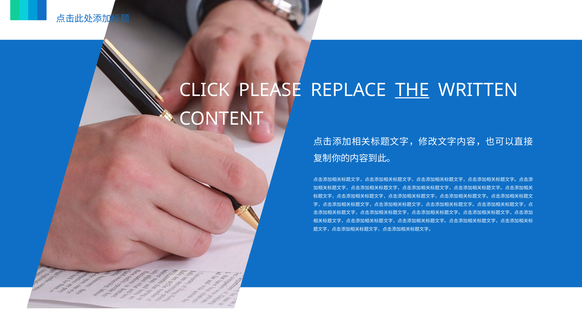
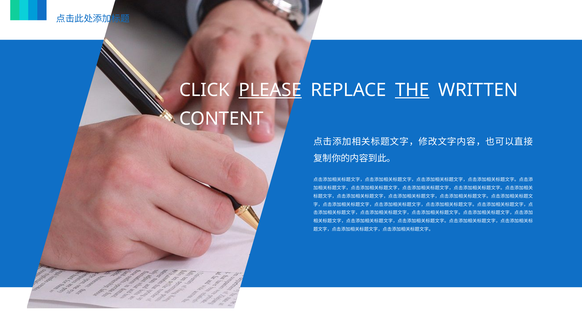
PLEASE underline: none -> present
